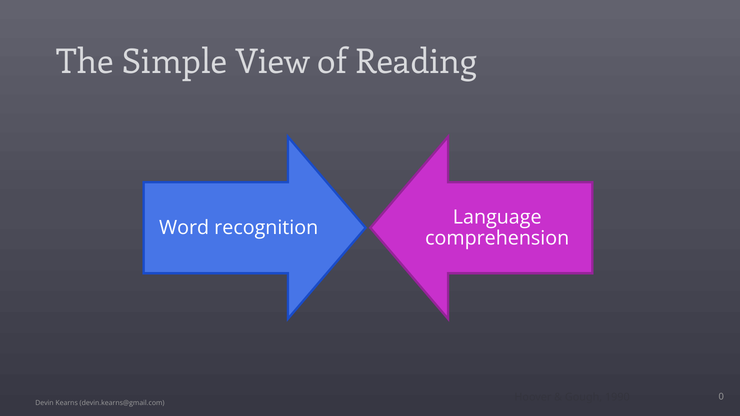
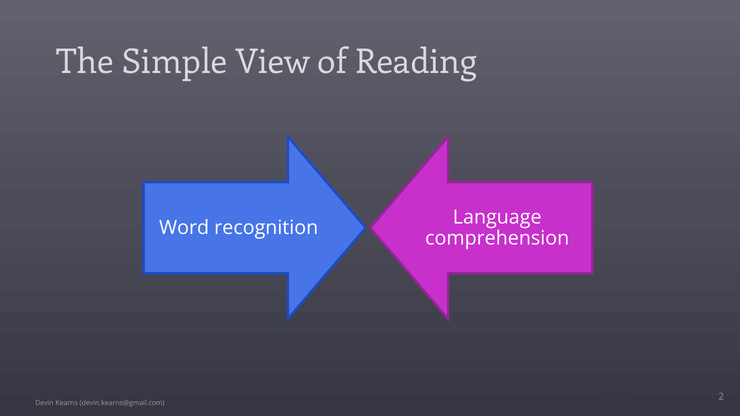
0: 0 -> 2
